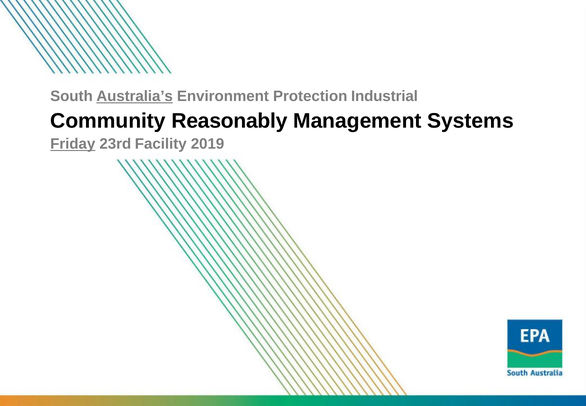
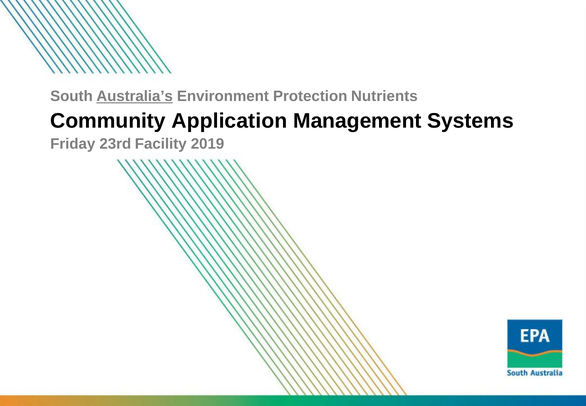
Industrial: Industrial -> Nutrients
Reasonably: Reasonably -> Application
Friday underline: present -> none
